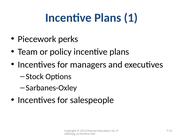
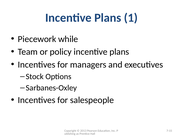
perks: perks -> while
